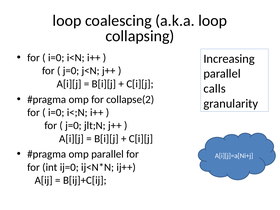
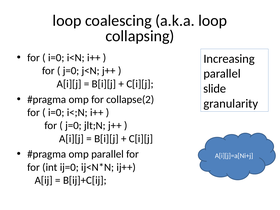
calls: calls -> slide
